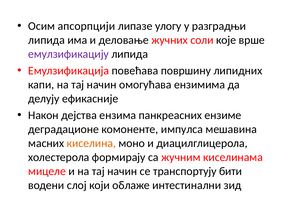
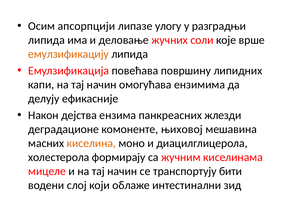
емулзификацију colour: purple -> orange
ензиме: ензиме -> жлезди
импулса: импулса -> њиховој
